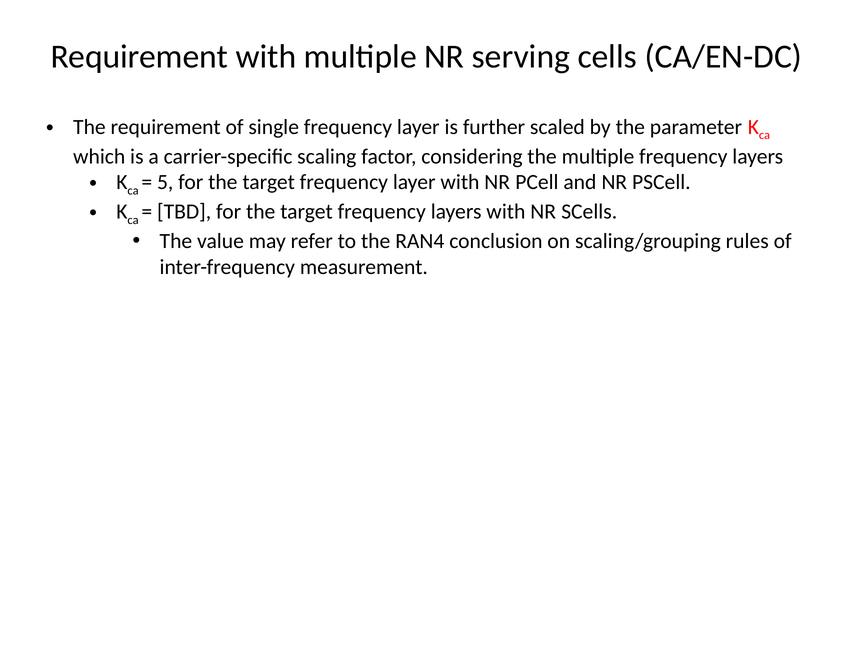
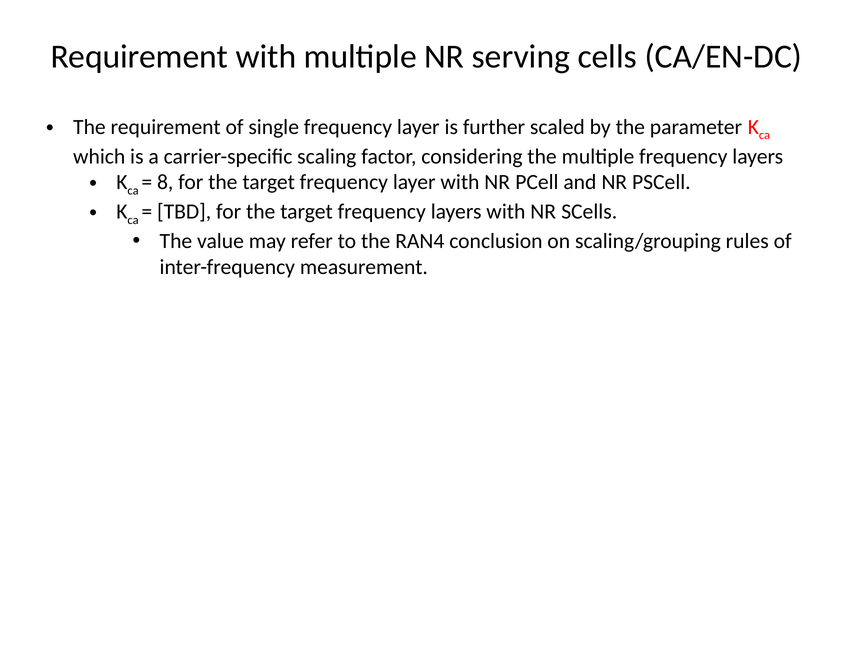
5: 5 -> 8
